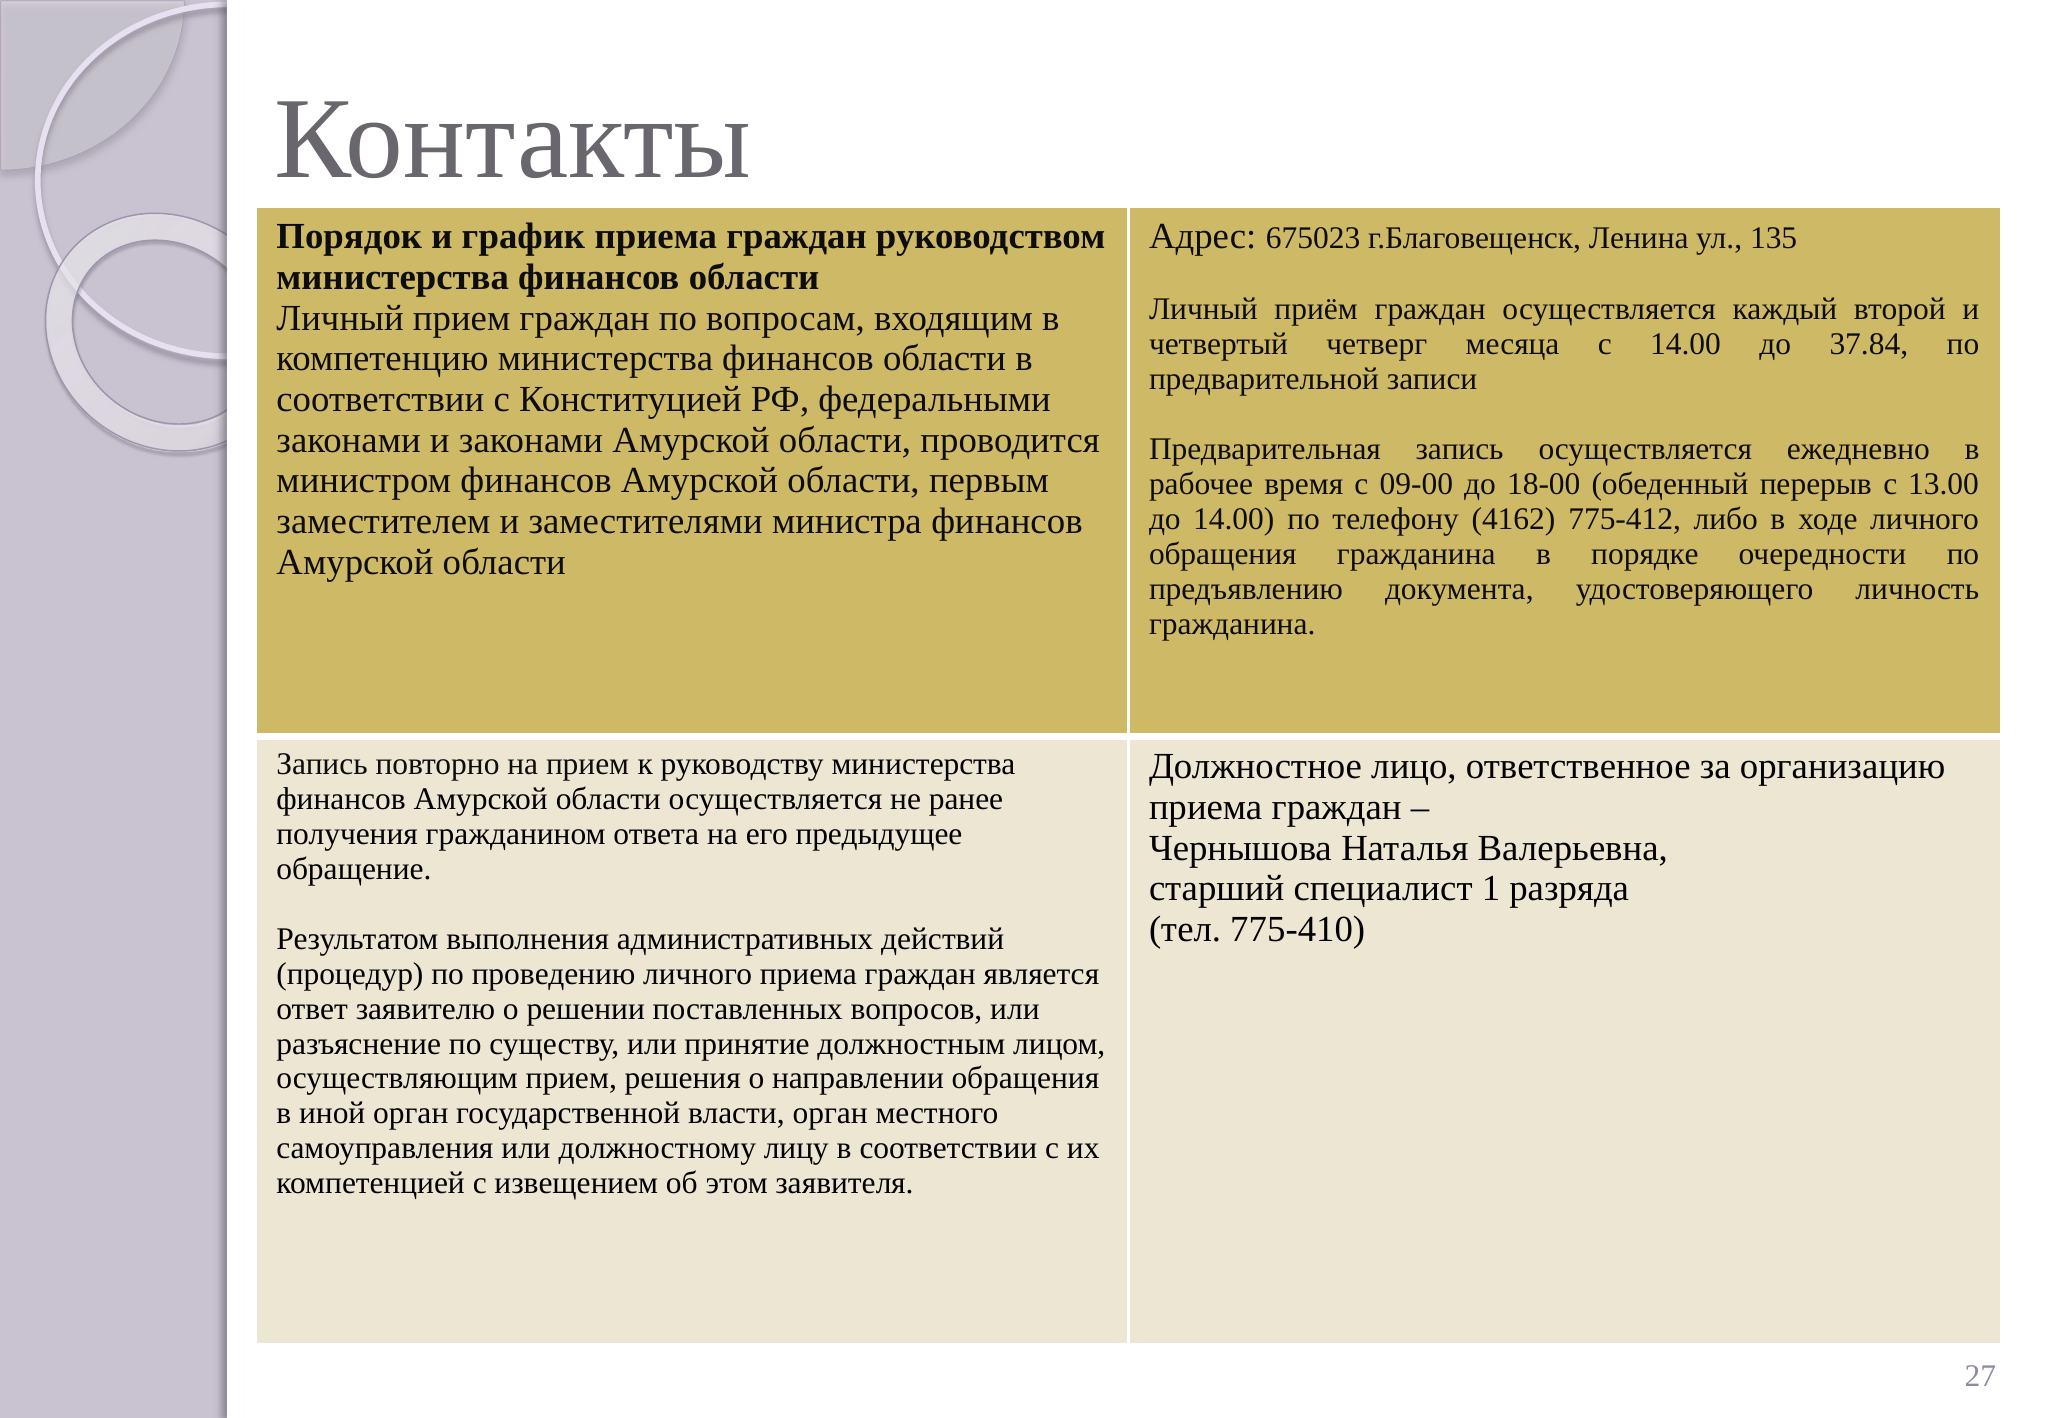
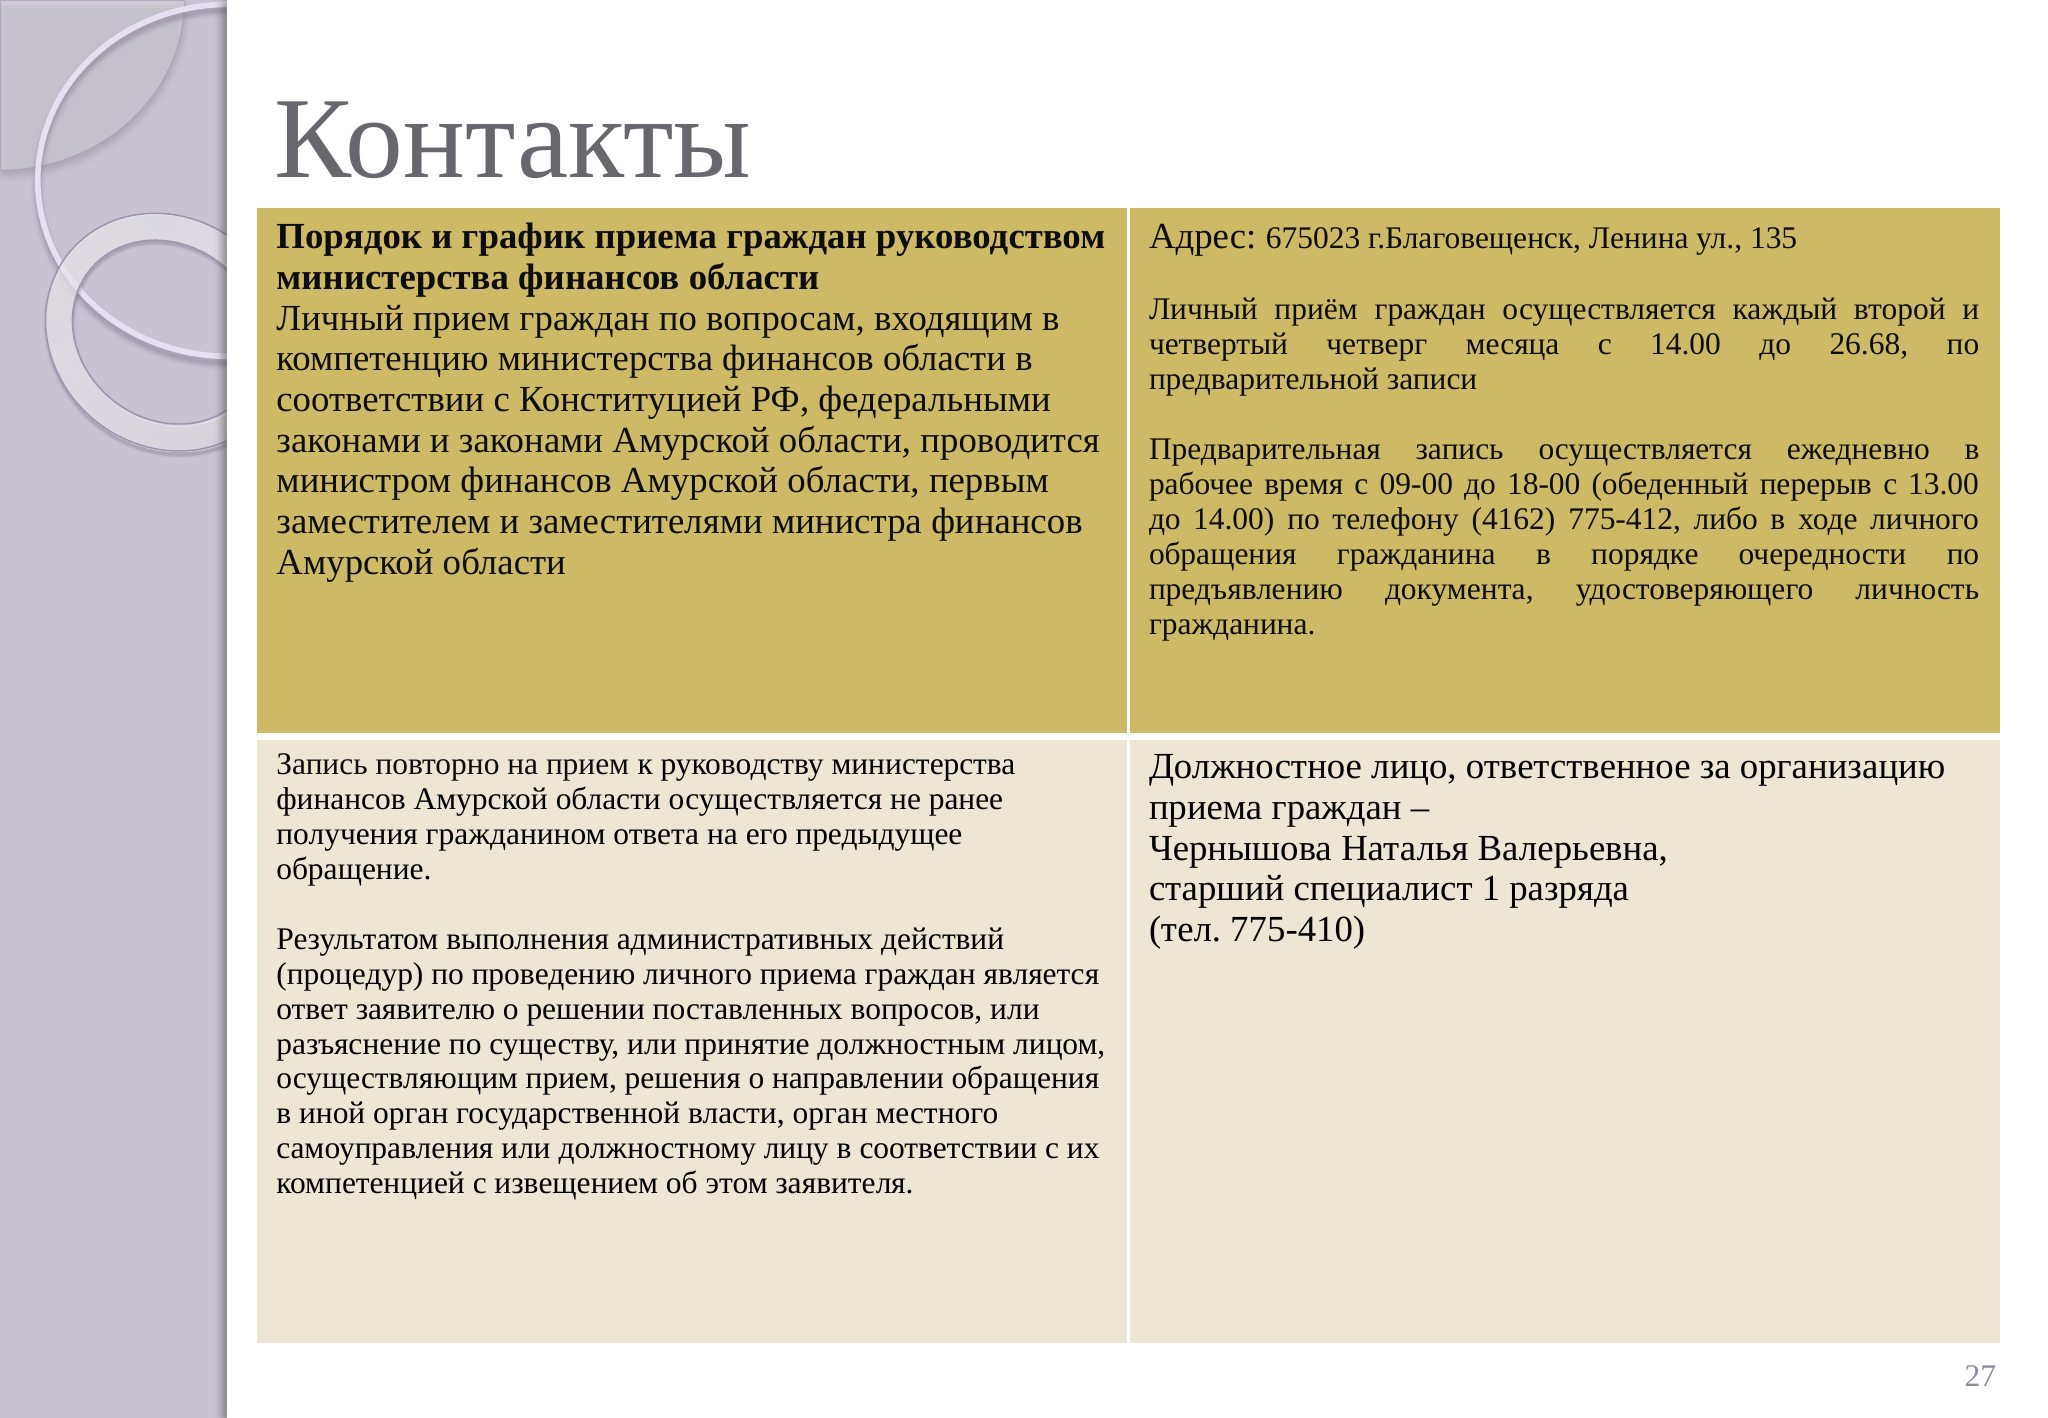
37.84: 37.84 -> 26.68
